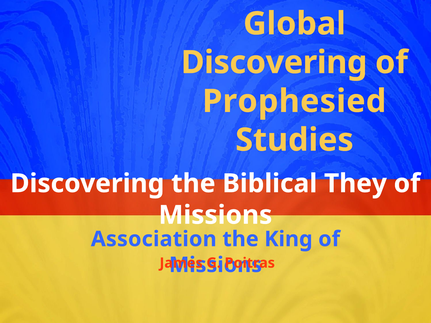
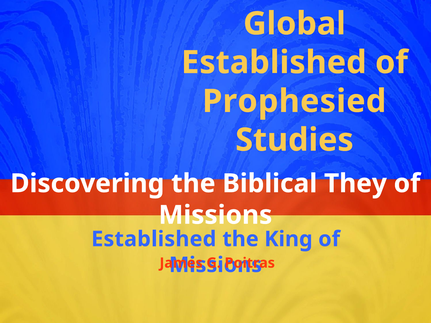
Discovering at (274, 63): Discovering -> Established
Association at (154, 239): Association -> Established
